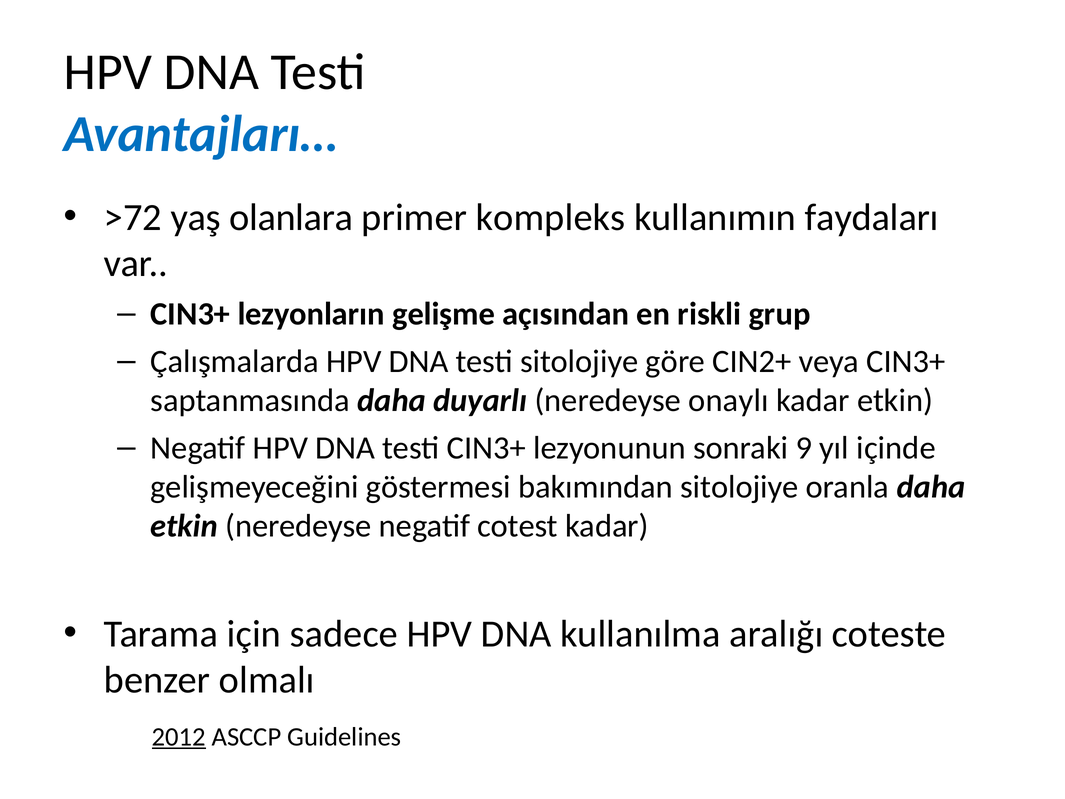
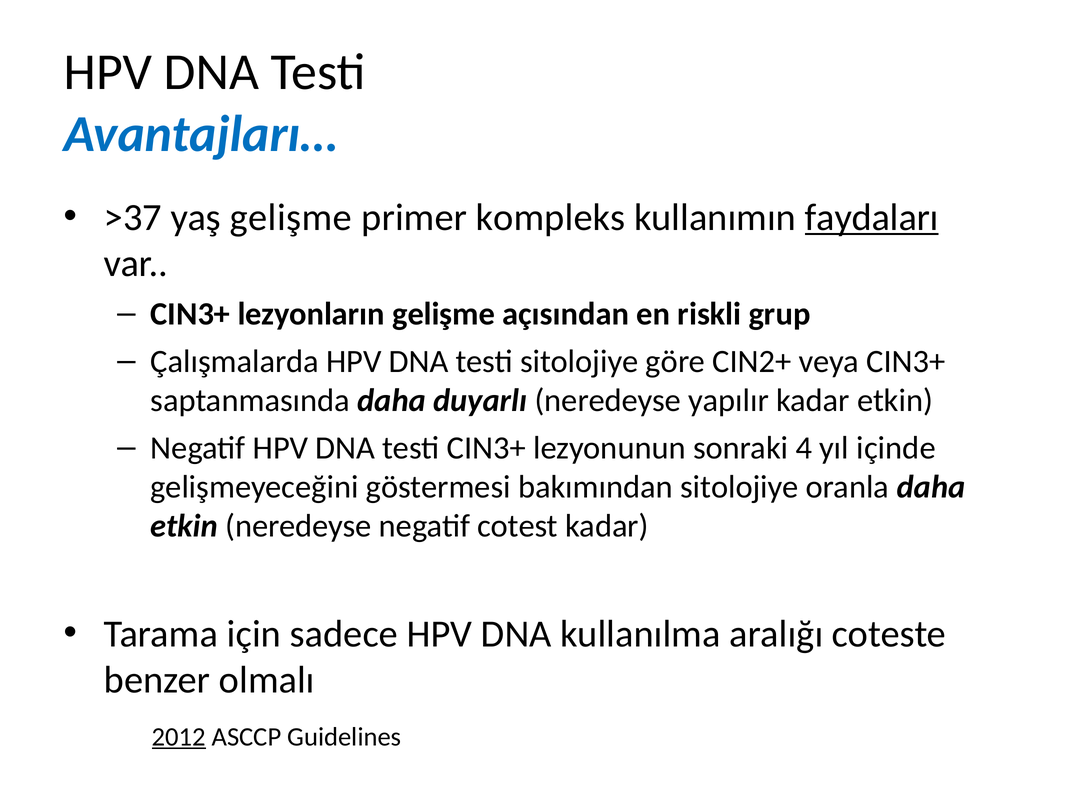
>72: >72 -> >37
yaş olanlara: olanlara -> gelişme
faydaları underline: none -> present
onaylı: onaylı -> yapılır
9: 9 -> 4
